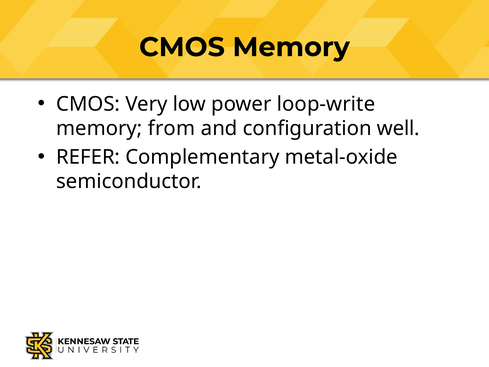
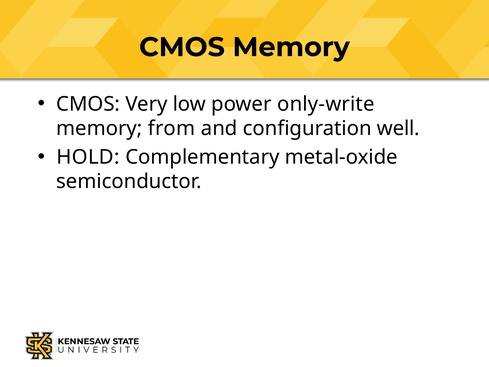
loop-write: loop-write -> only-write
REFER: REFER -> HOLD
